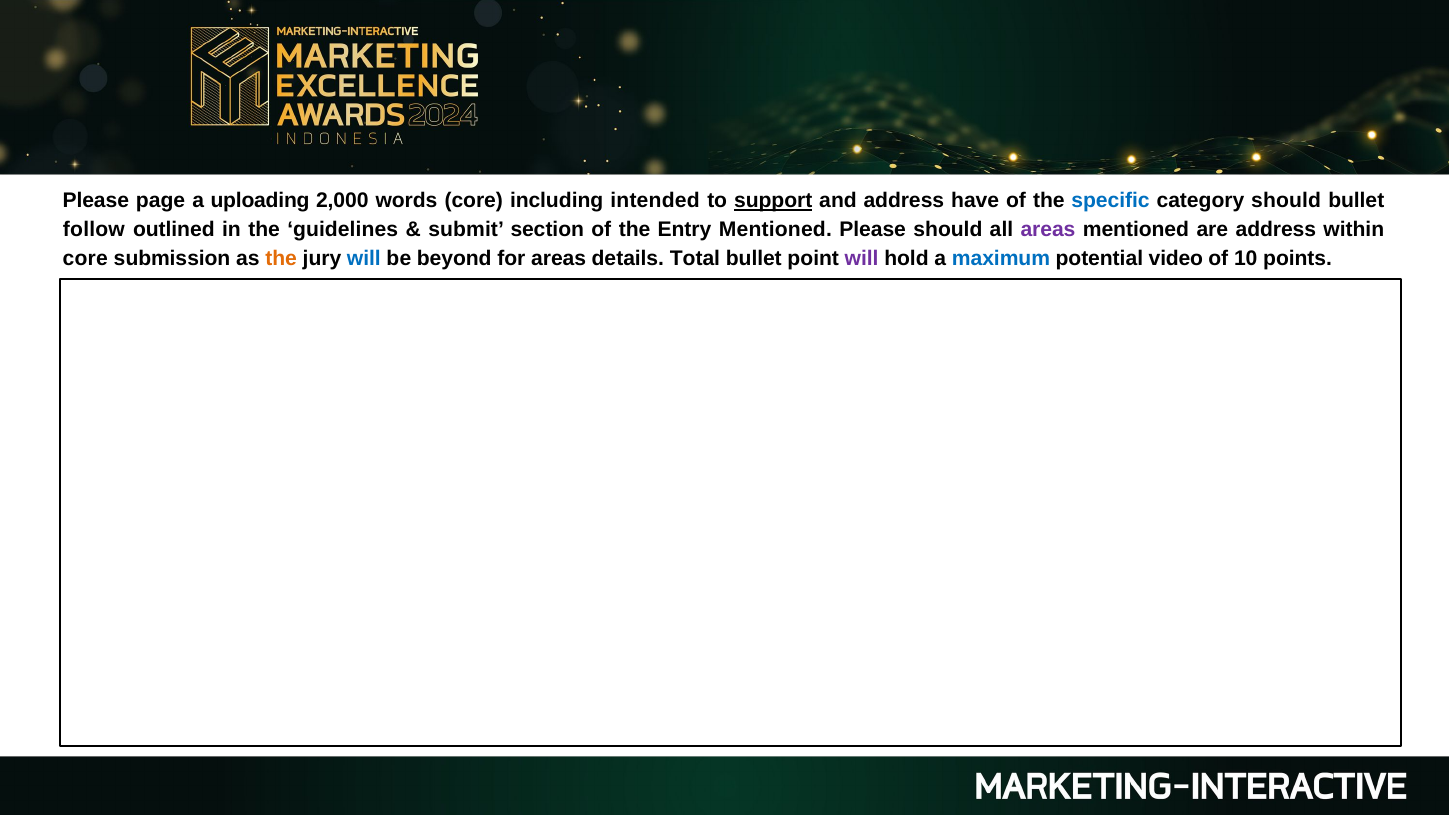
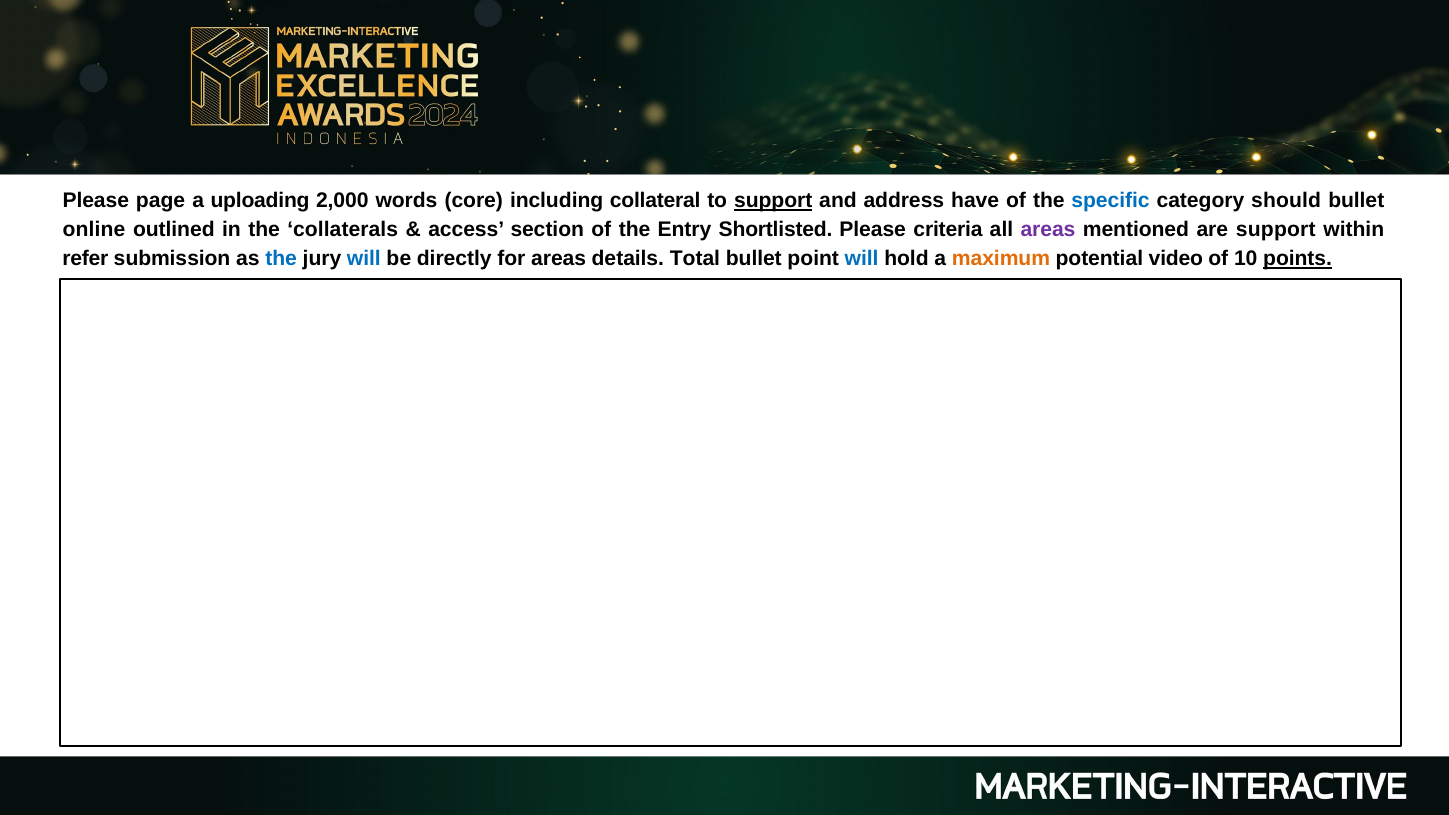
intended: intended -> collateral
follow: follow -> online
guidelines: guidelines -> collaterals
submit: submit -> access
Entry Mentioned: Mentioned -> Shortlisted
Please should: should -> criteria
are address: address -> support
core at (85, 259): core -> refer
the at (281, 259) colour: orange -> blue
beyond: beyond -> directly
will at (862, 259) colour: purple -> blue
maximum colour: blue -> orange
points underline: none -> present
